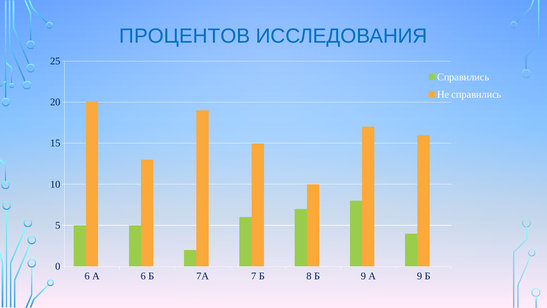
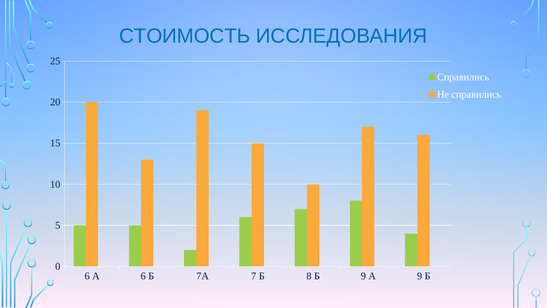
ПРОЦЕНТОВ: ПРОЦЕНТОВ -> СТОИМОСТЬ
